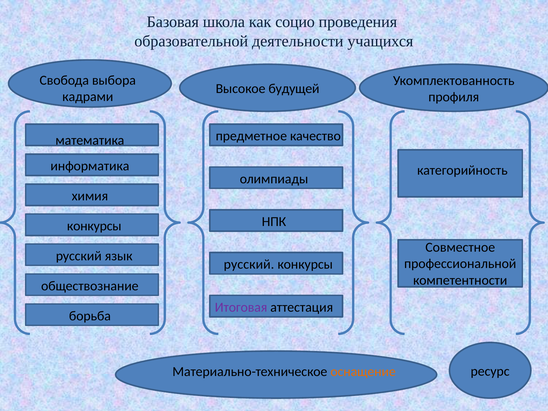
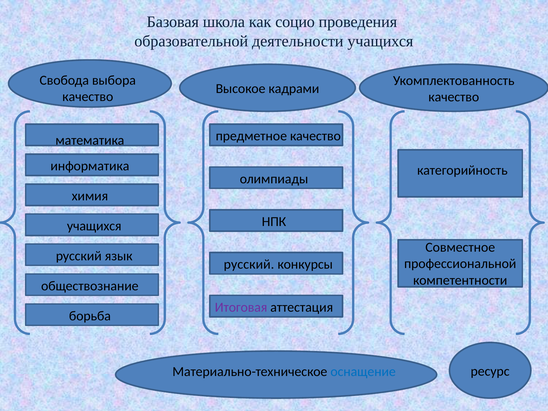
будущей: будущей -> кадрами
кадрами at (88, 97): кадрами -> качество
профиля at (454, 97): профиля -> качество
конкурсы at (94, 226): конкурсы -> учащихся
оснащение colour: orange -> blue
